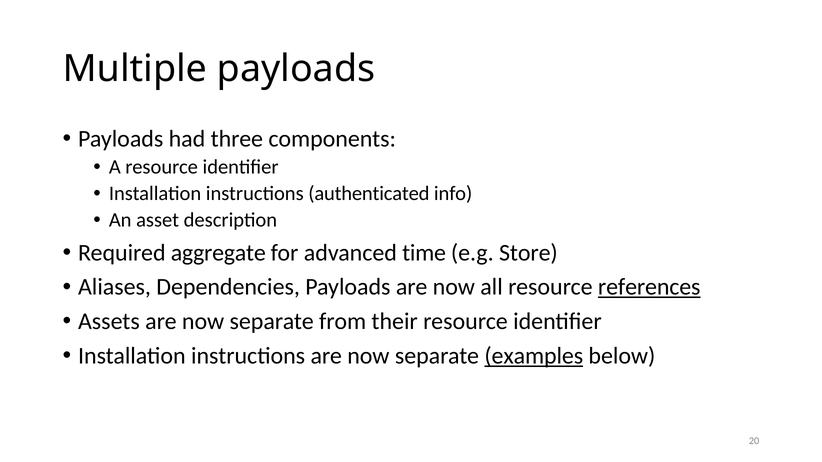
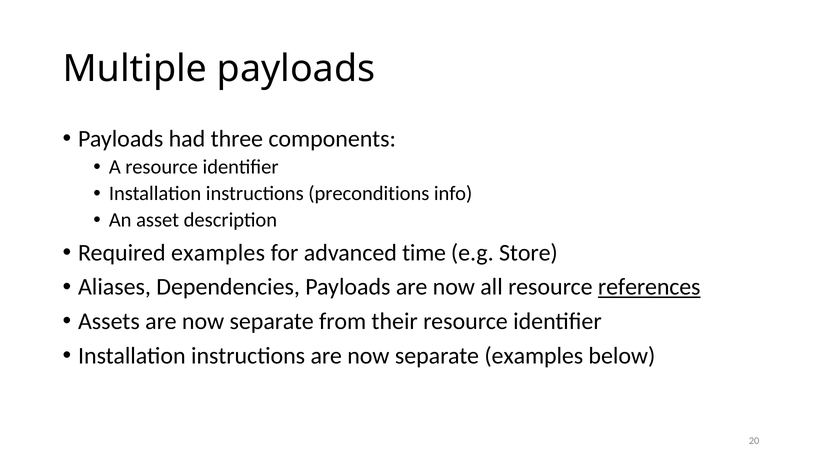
authenticated: authenticated -> preconditions
Required aggregate: aggregate -> examples
examples at (534, 356) underline: present -> none
